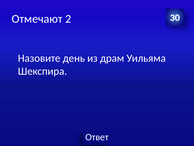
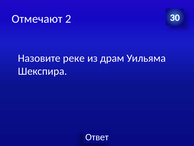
день: день -> реке
